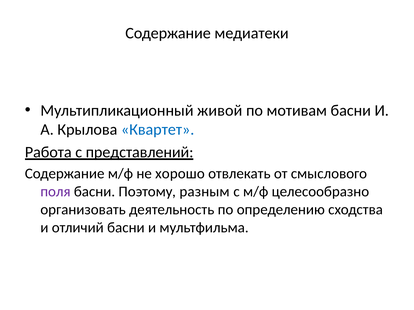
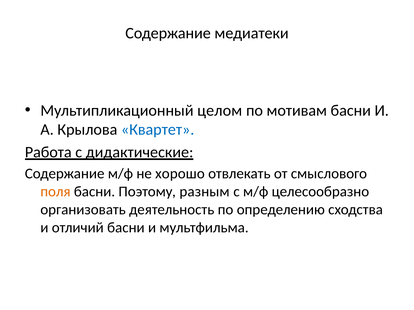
живой: живой -> целом
представлений: представлений -> дидактические
поля colour: purple -> orange
